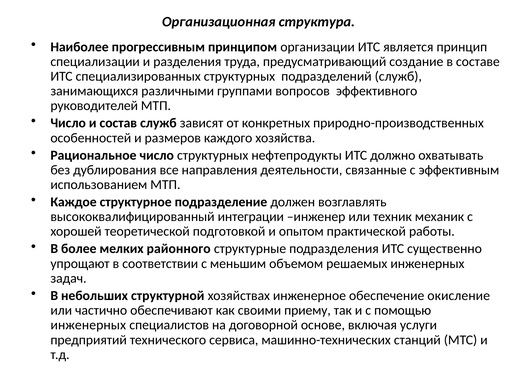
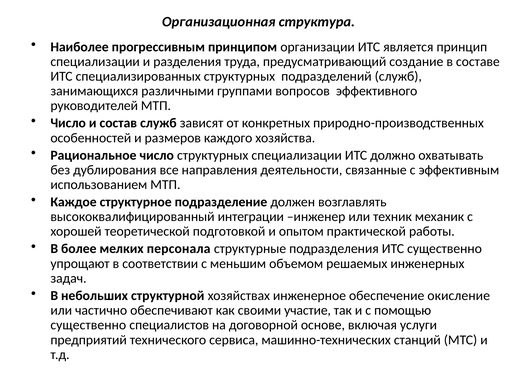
структурных нефтепродукты: нефтепродукты -> специализации
районного: районного -> персонала
приему: приему -> участие
инженерных at (88, 325): инженерных -> существенно
